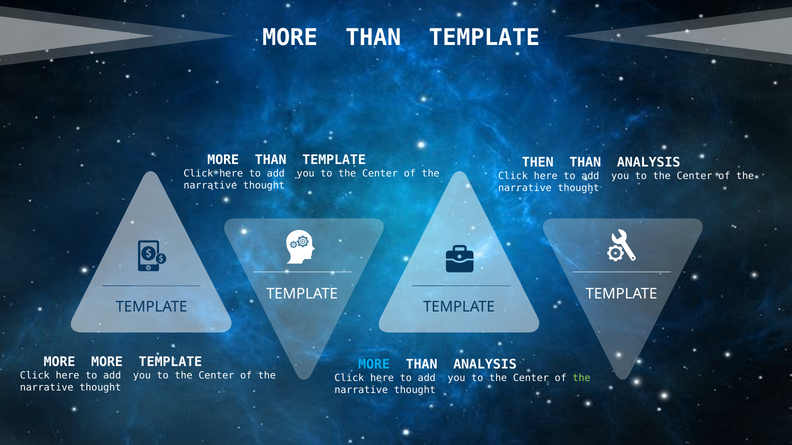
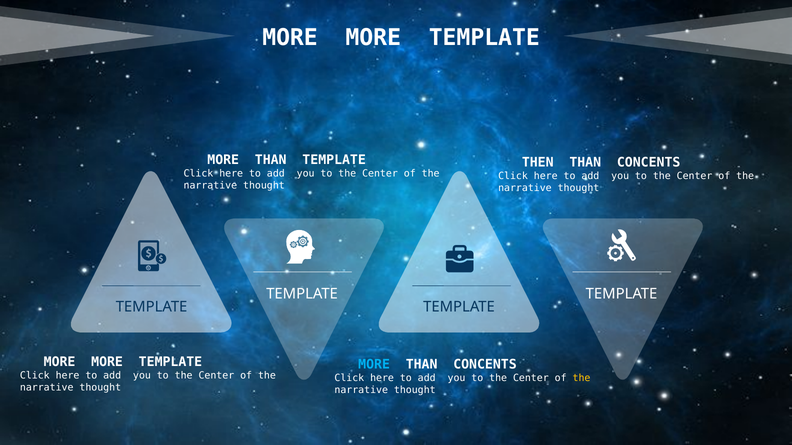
THAN at (373, 38): THAN -> MORE
ANALYSIS at (649, 163): ANALYSIS -> CONCENTS
ANALYSIS at (485, 365): ANALYSIS -> CONCENTS
the at (582, 379) colour: light green -> yellow
